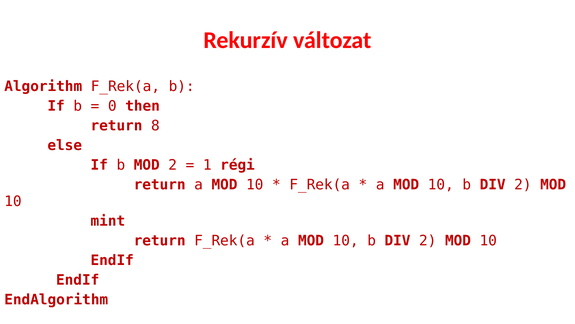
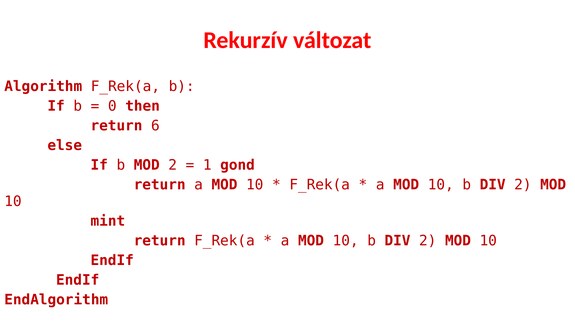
8: 8 -> 6
régi: régi -> gond
